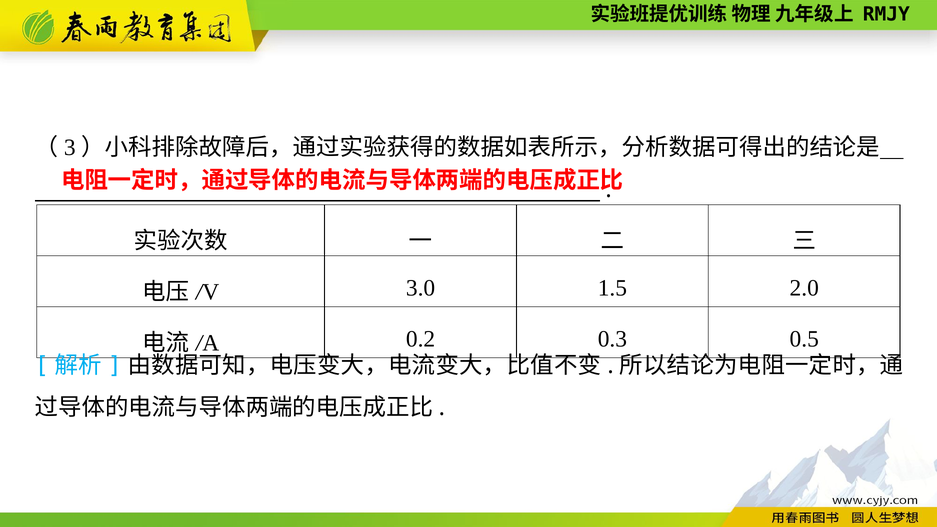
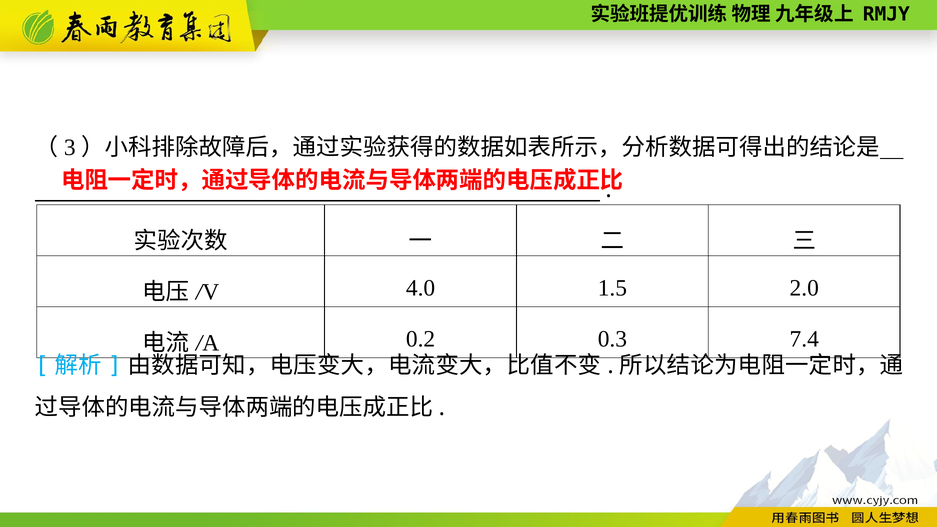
3.0: 3.0 -> 4.0
0.5: 0.5 -> 7.4
